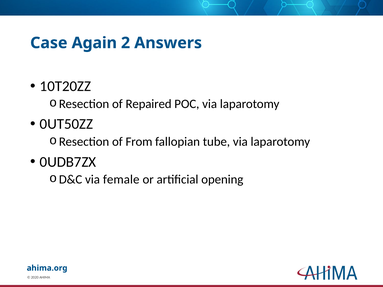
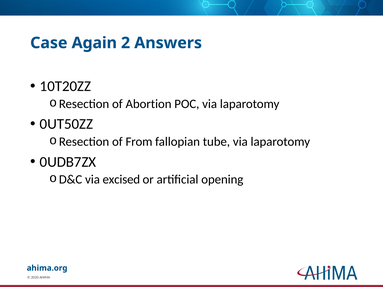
Repaired: Repaired -> Abortion
female: female -> excised
